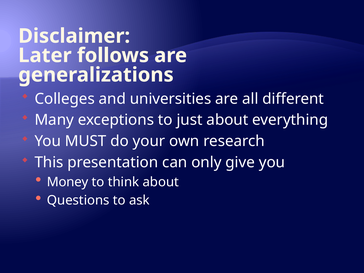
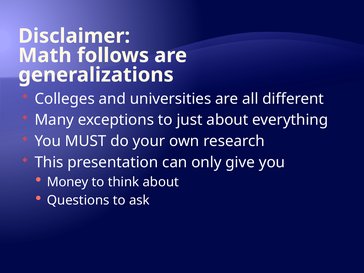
Later: Later -> Math
